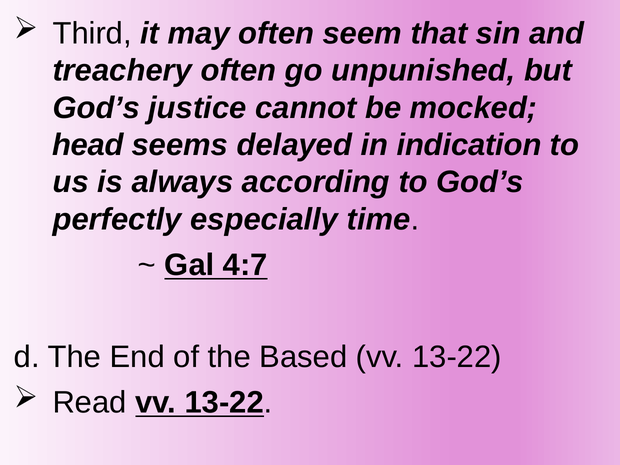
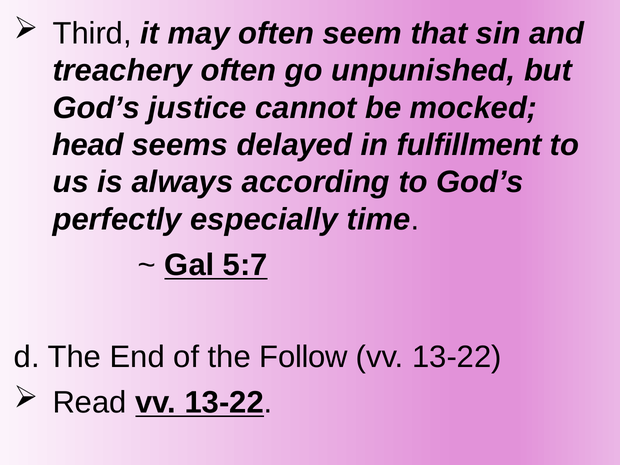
indication: indication -> fulfillment
4:7: 4:7 -> 5:7
Based: Based -> Follow
